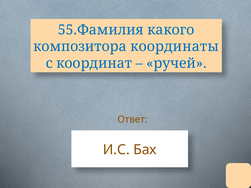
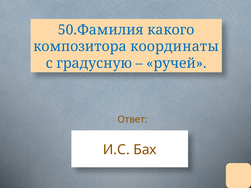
55.Фамилия: 55.Фамилия -> 50.Фамилия
координат: координат -> градусную
